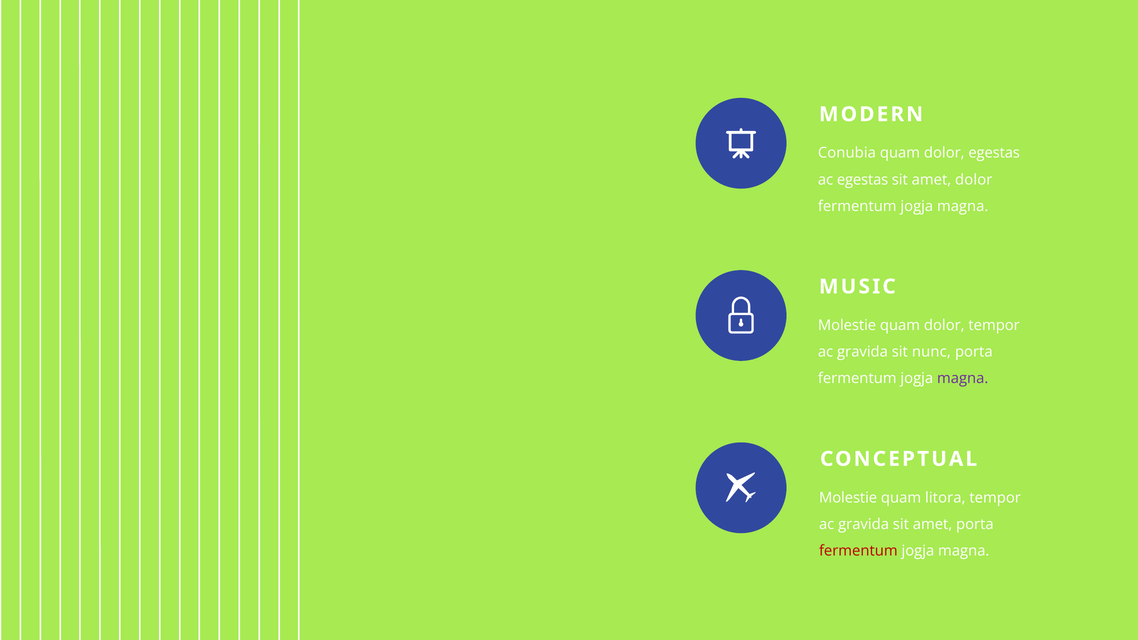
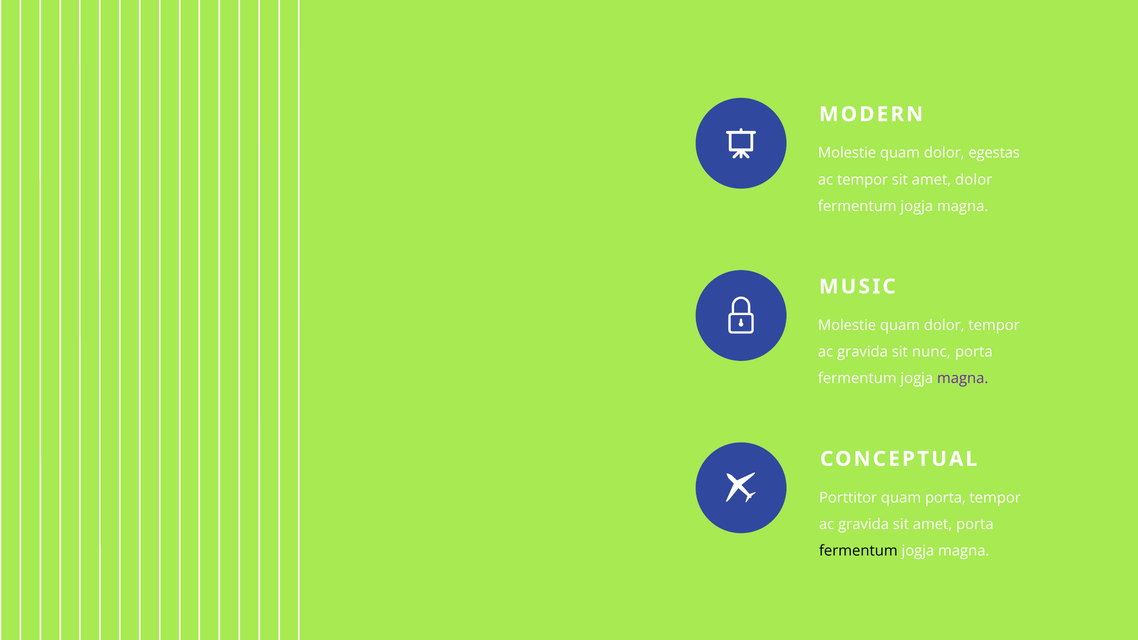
Conubia at (847, 153): Conubia -> Molestie
ac egestas: egestas -> tempor
Molestie at (848, 498): Molestie -> Porttitor
quam litora: litora -> porta
fermentum at (858, 551) colour: red -> black
